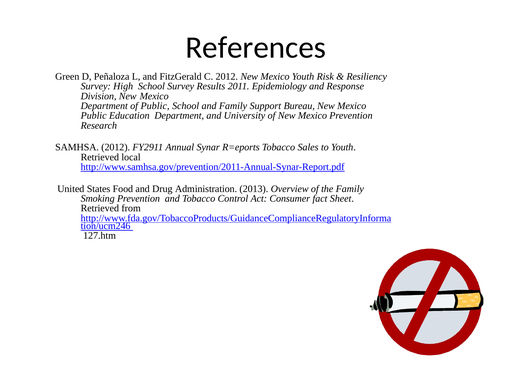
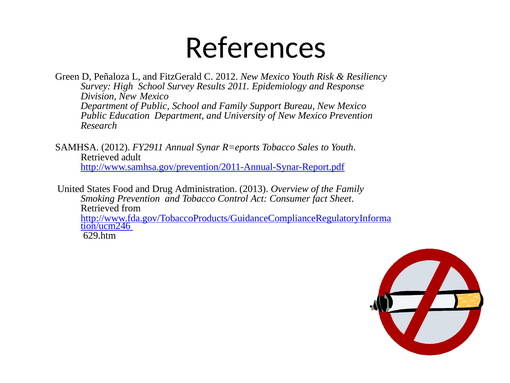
local: local -> adult
127.htm: 127.htm -> 629.htm
